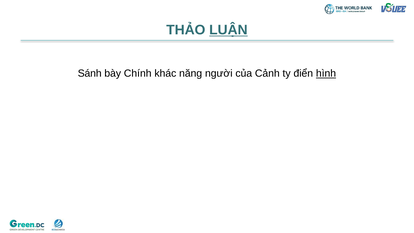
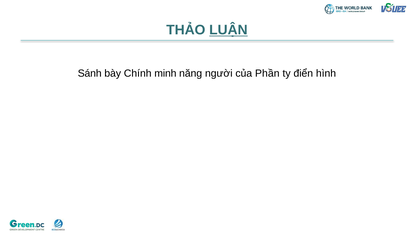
khác: khác -> minh
Cảnh: Cảnh -> Phần
hình underline: present -> none
